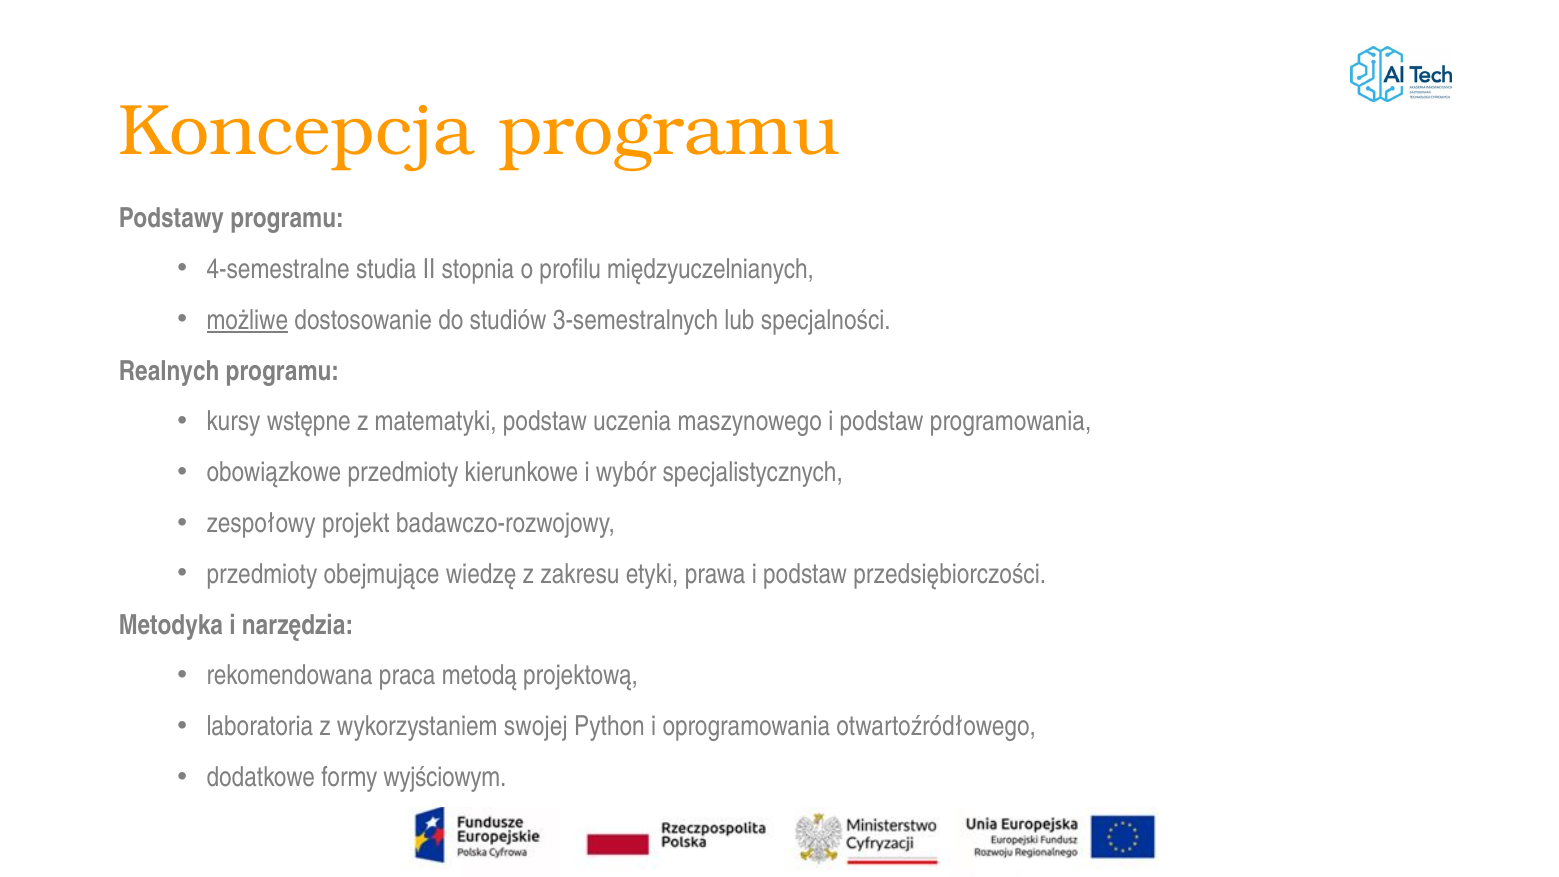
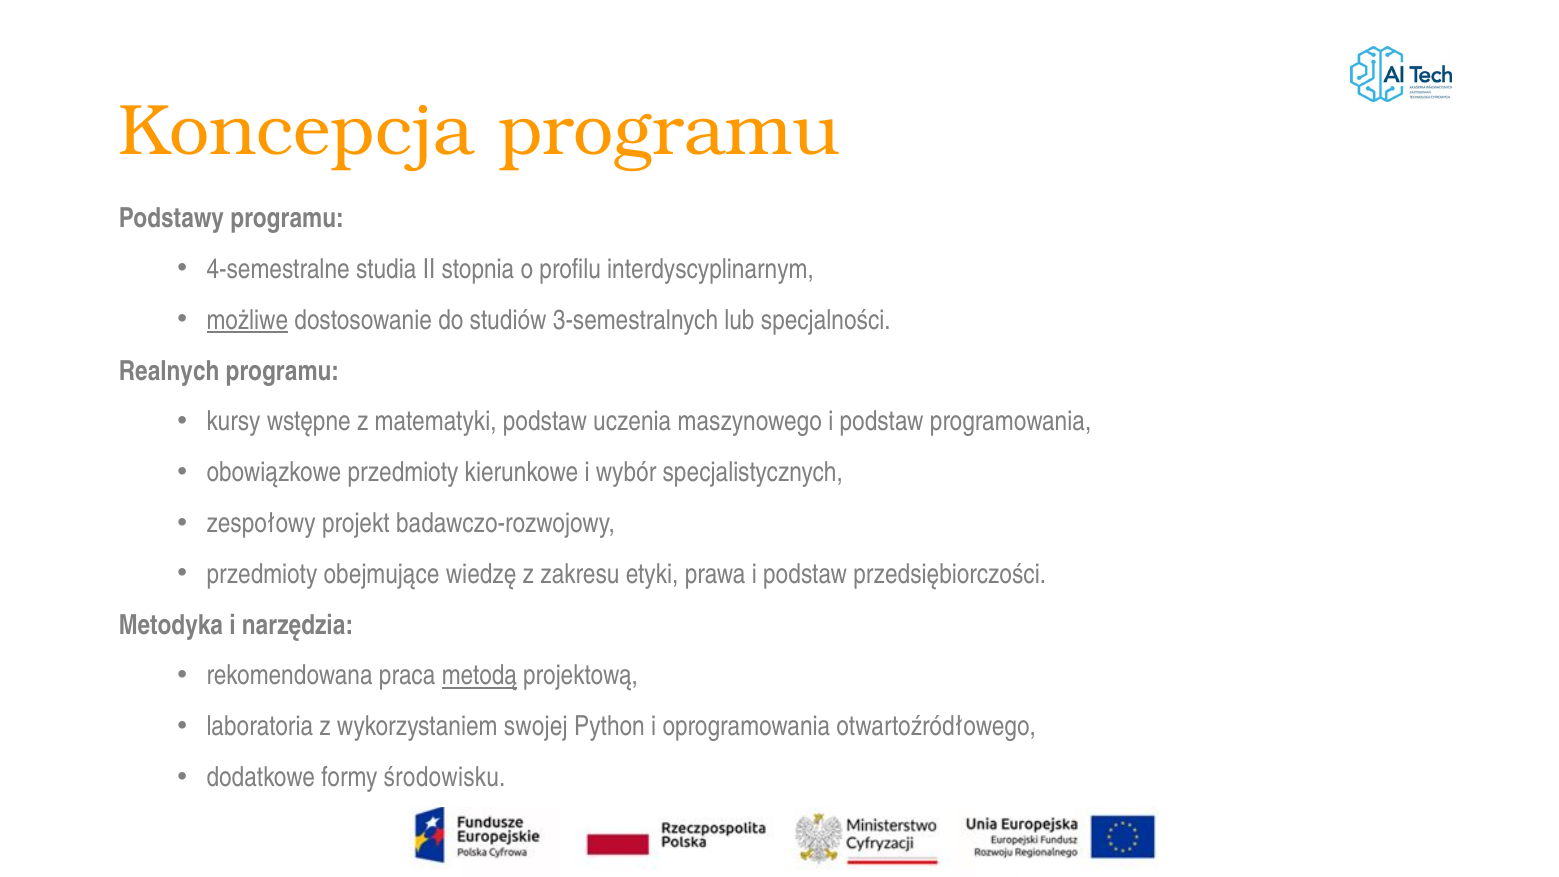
międzyuczelnianych: międzyuczelnianych -> interdyscyplinarnym
metodą underline: none -> present
wyjściowym: wyjściowym -> środowisku
